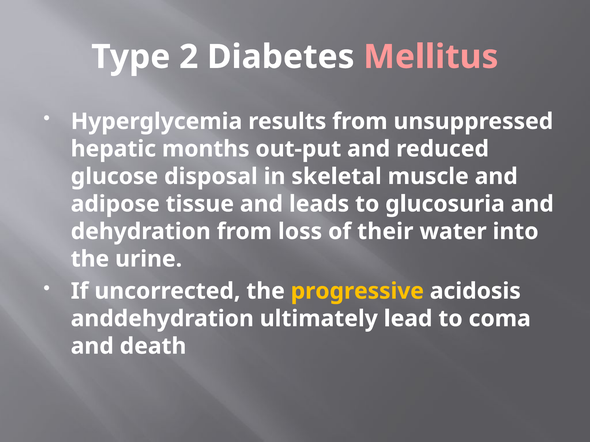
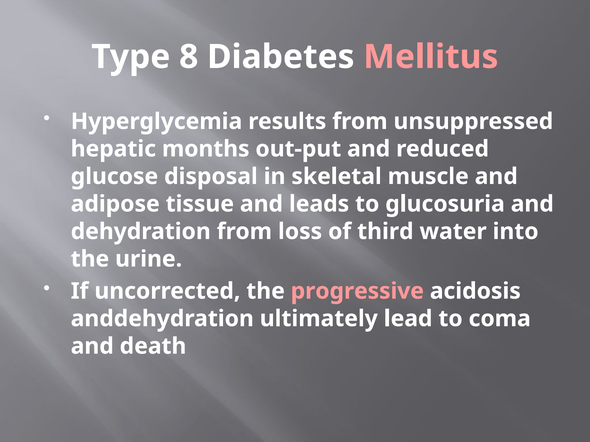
2: 2 -> 8
their: their -> third
progressive colour: yellow -> pink
